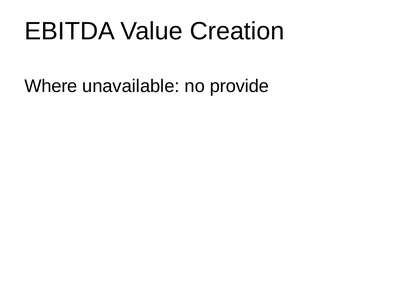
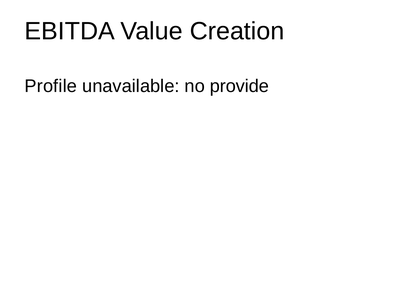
Where: Where -> Profile
